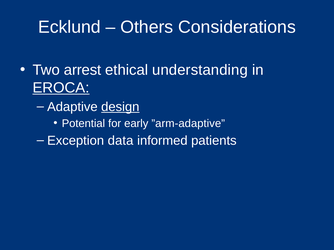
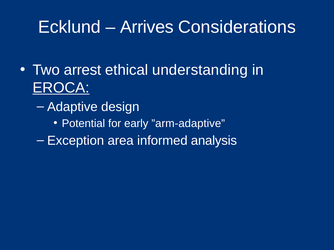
Others: Others -> Arrives
design underline: present -> none
data: data -> area
patients: patients -> analysis
